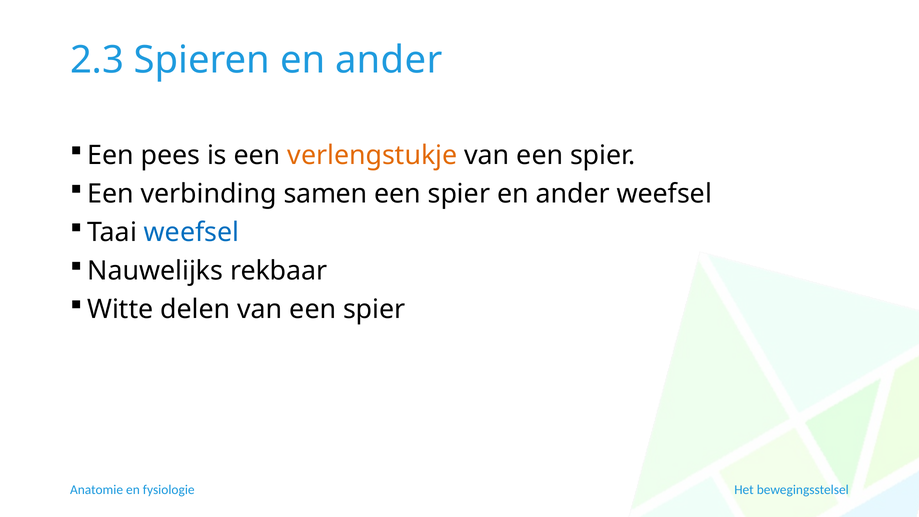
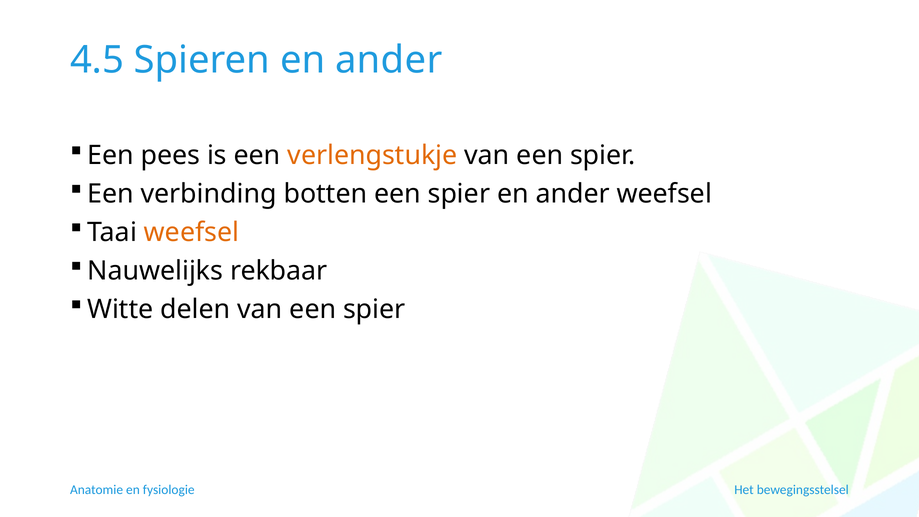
2.3: 2.3 -> 4.5
samen: samen -> botten
weefsel at (192, 232) colour: blue -> orange
